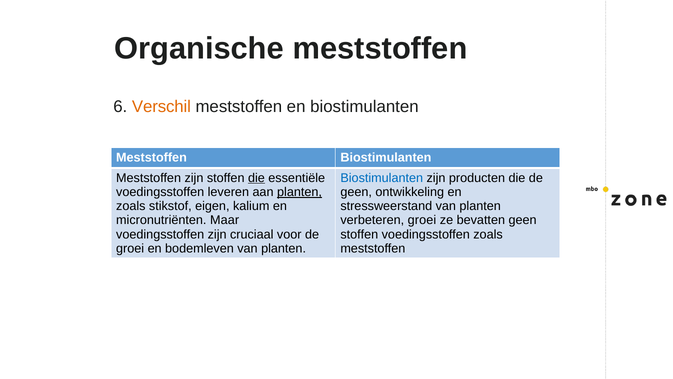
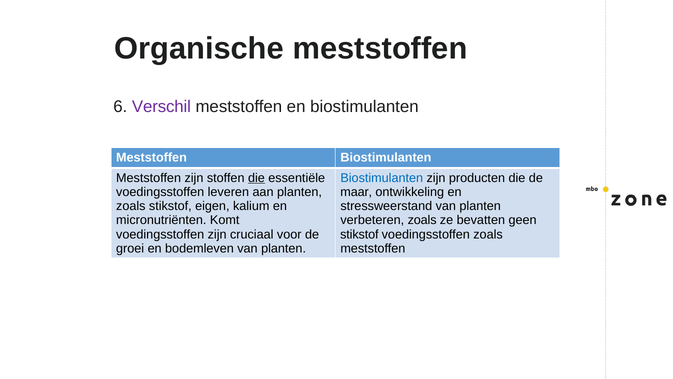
Verschil colour: orange -> purple
planten at (299, 192) underline: present -> none
geen at (356, 192): geen -> maar
Maar: Maar -> Komt
verbeteren groei: groei -> zoals
stoffen at (359, 234): stoffen -> stikstof
